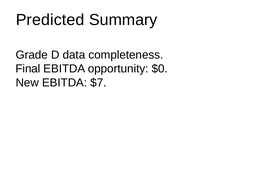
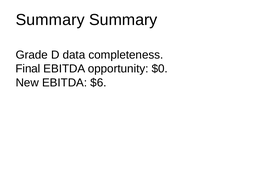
Predicted at (50, 20): Predicted -> Summary
$7: $7 -> $6
